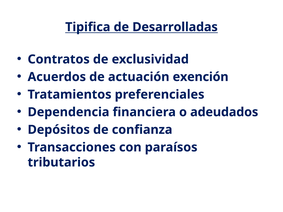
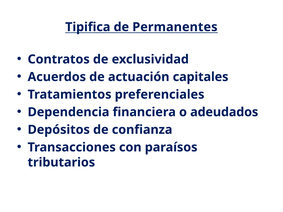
Desarrolladas: Desarrolladas -> Permanentes
exención: exención -> capitales
